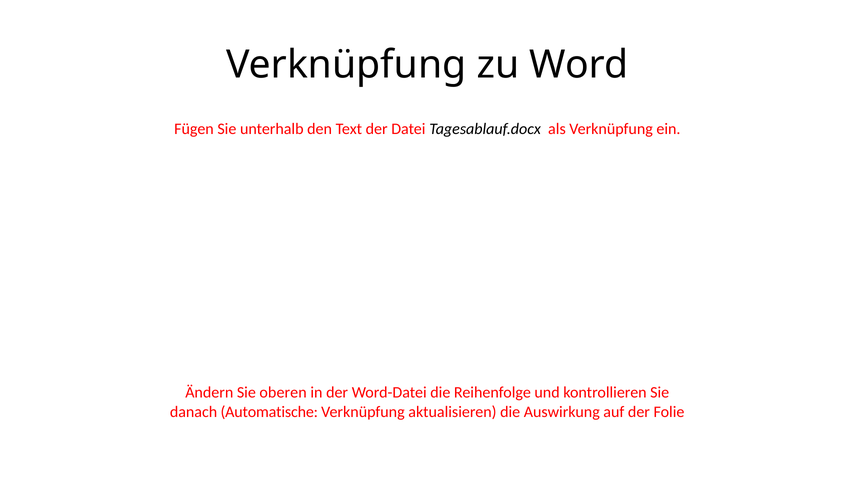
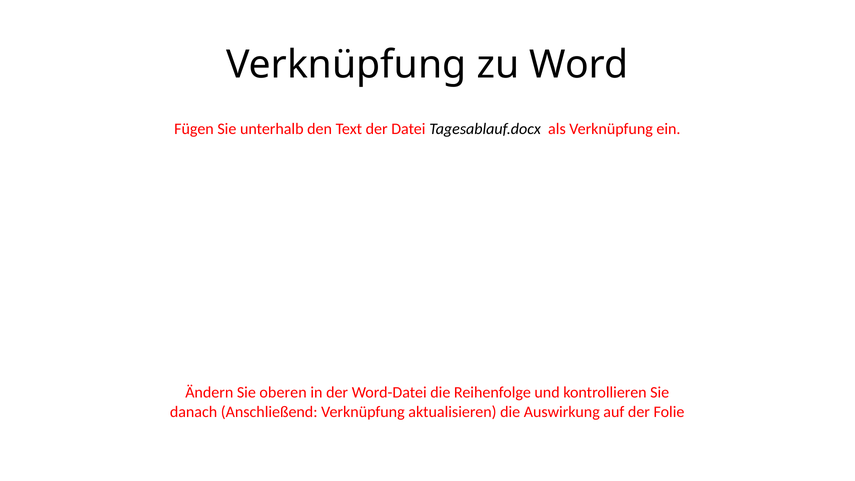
Automatische: Automatische -> Anschließend
